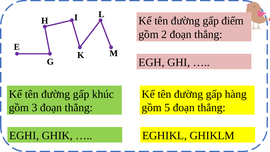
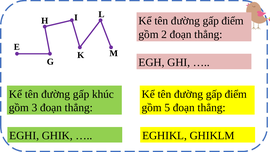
hàng at (236, 94): hàng -> điểm
